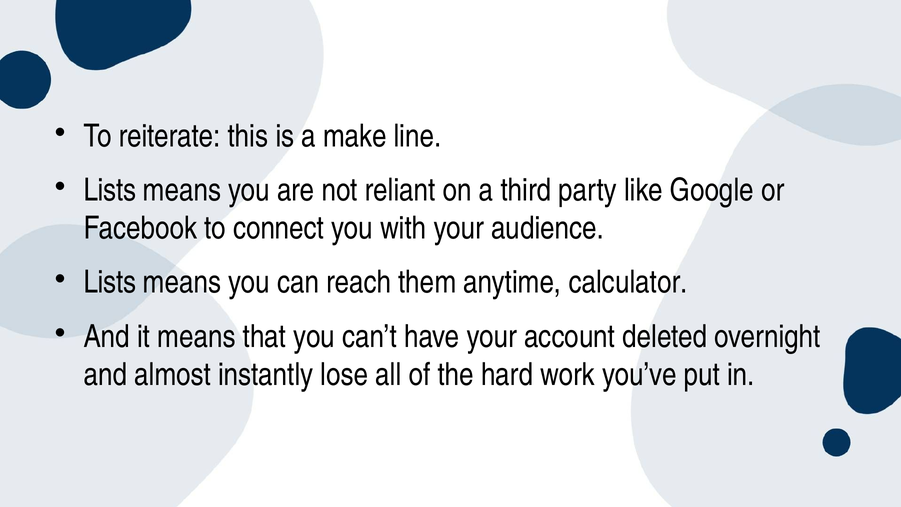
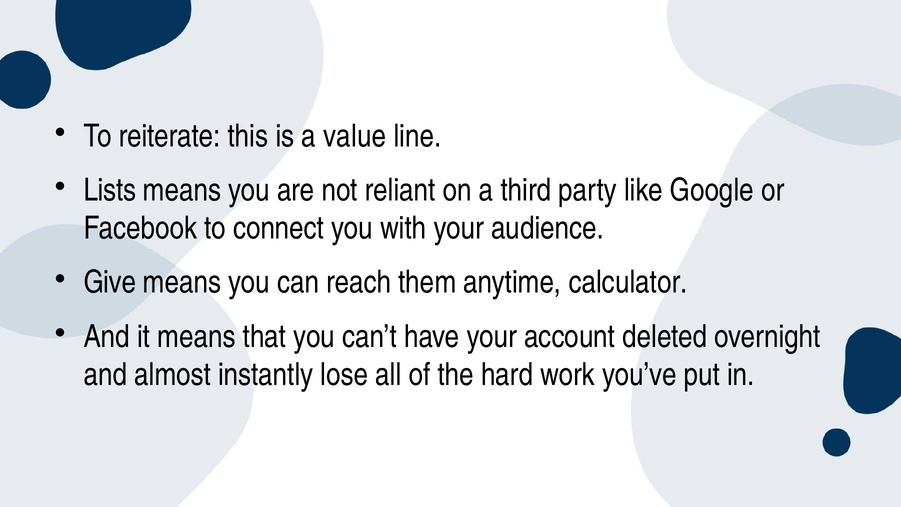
make: make -> value
Lists at (110, 282): Lists -> Give
